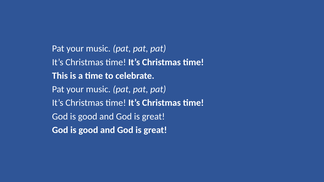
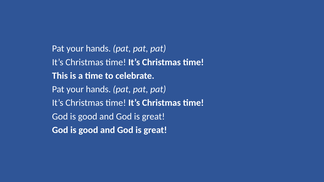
music at (98, 49): music -> hands
music at (98, 89): music -> hands
